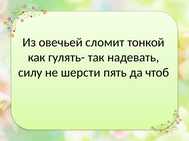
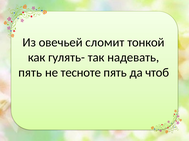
силу at (30, 73): силу -> пять
шерсти: шерсти -> тесноте
